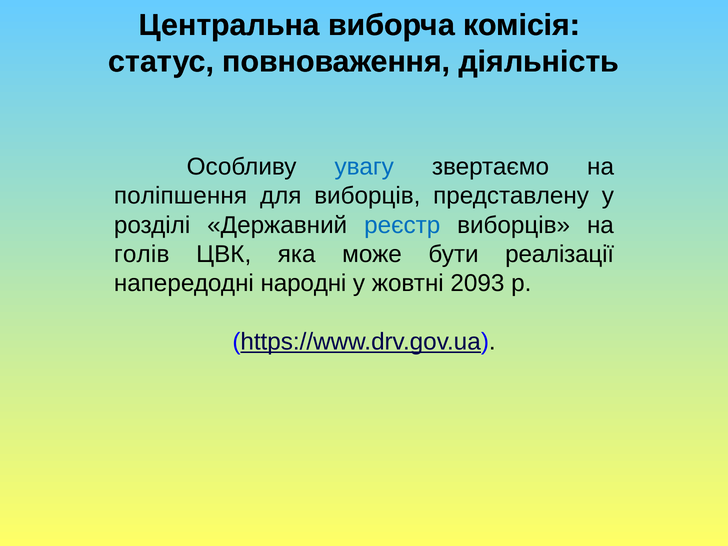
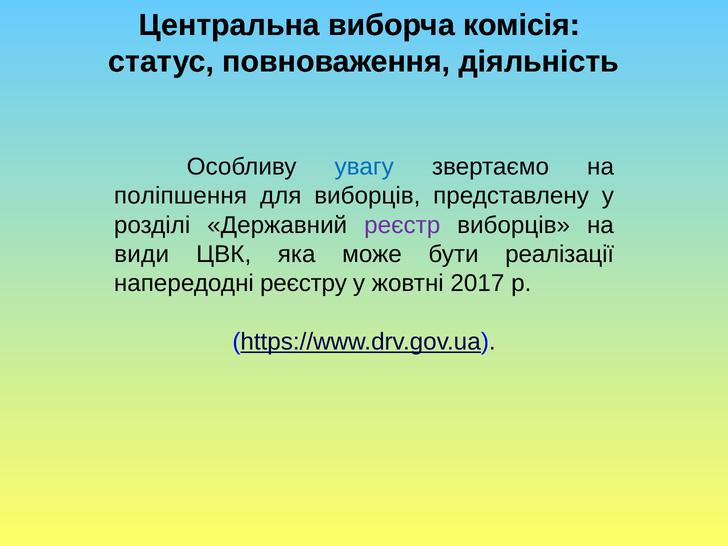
реєстр colour: blue -> purple
голів: голів -> види
народні: народні -> реєстру
2093: 2093 -> 2017
